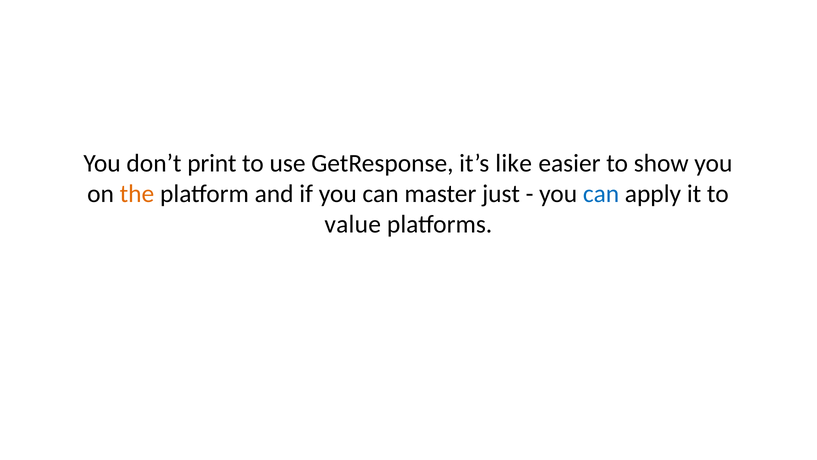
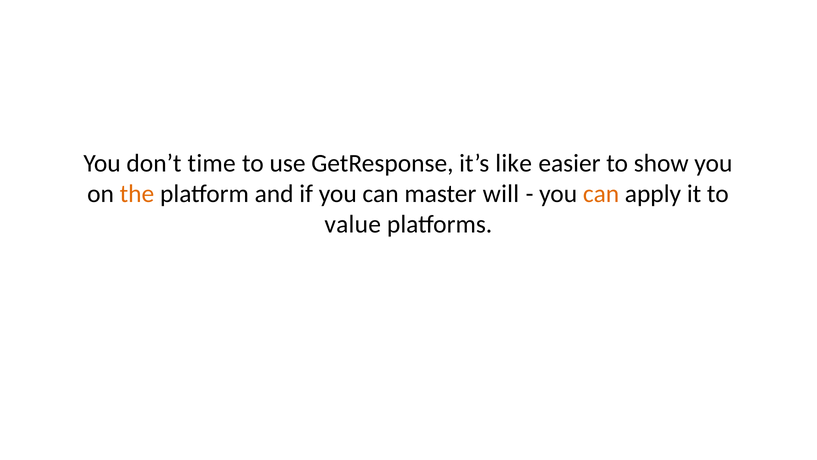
print: print -> time
just: just -> will
can at (601, 194) colour: blue -> orange
